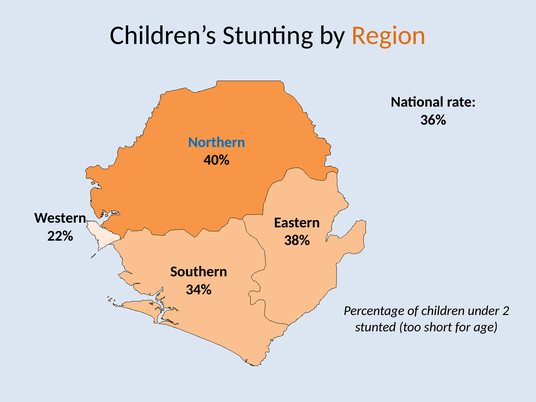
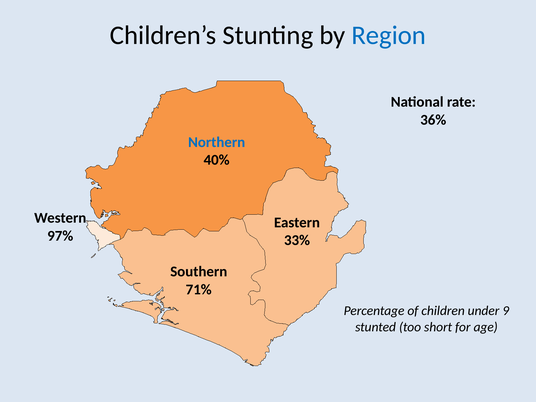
Region colour: orange -> blue
22%: 22% -> 97%
38%: 38% -> 33%
34%: 34% -> 71%
2: 2 -> 9
